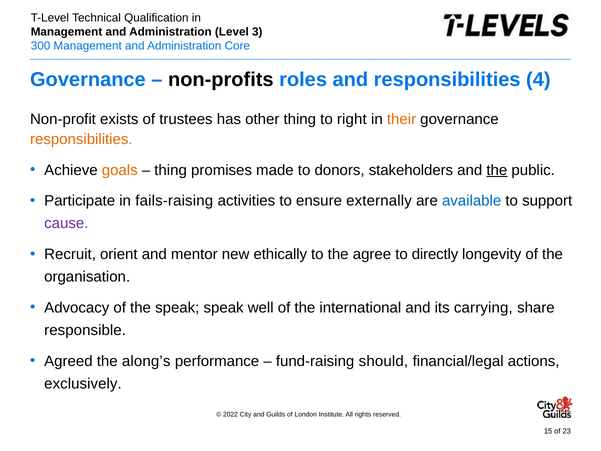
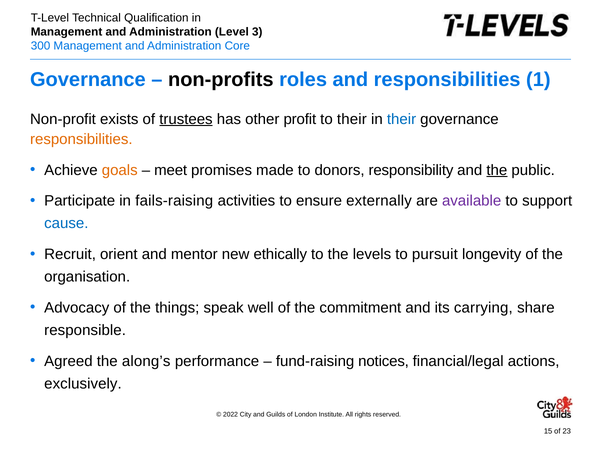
4: 4 -> 1
trustees underline: none -> present
other thing: thing -> profit
to right: right -> their
their at (402, 119) colour: orange -> blue
thing at (171, 170): thing -> meet
stakeholders: stakeholders -> responsibility
available colour: blue -> purple
cause colour: purple -> blue
agree: agree -> levels
directly: directly -> pursuit
the speak: speak -> things
international: international -> commitment
should: should -> notices
